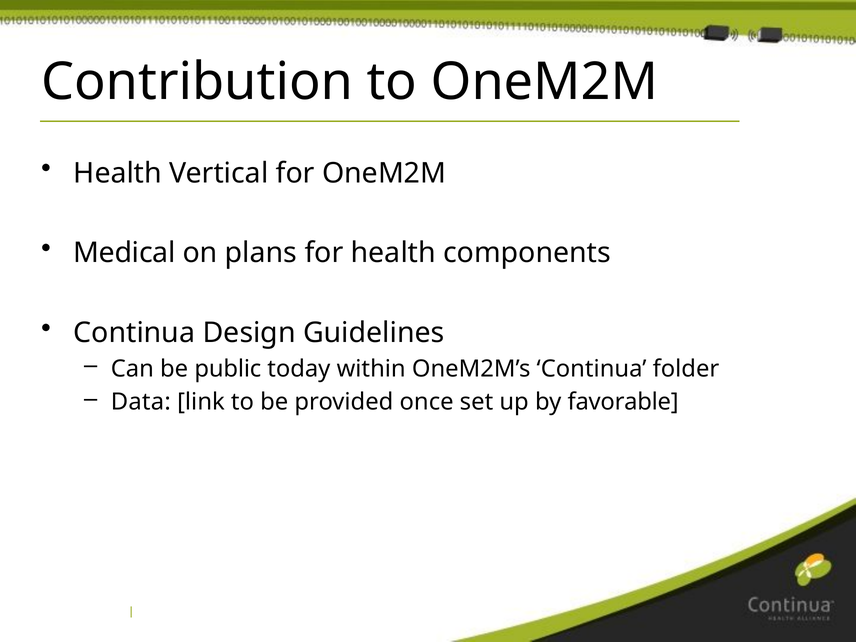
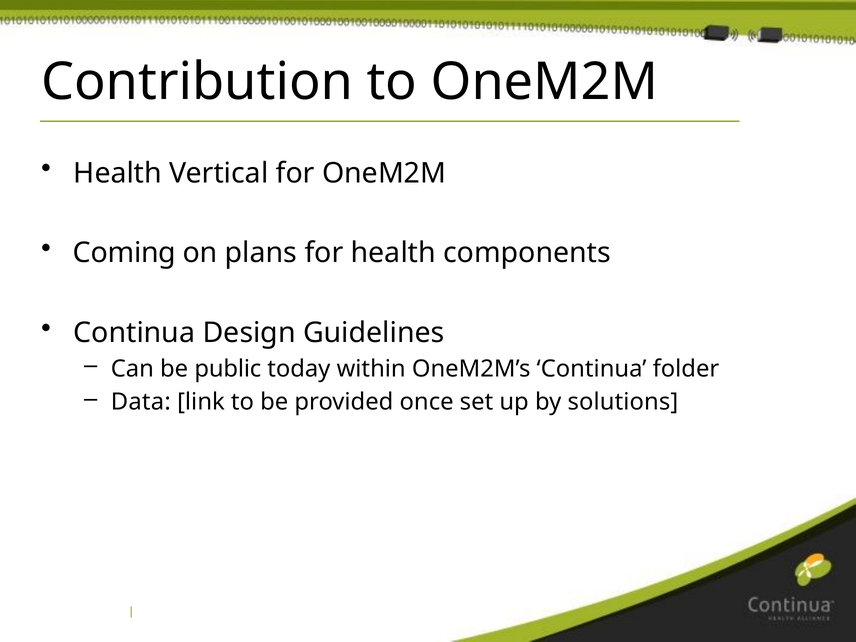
Medical: Medical -> Coming
favorable: favorable -> solutions
